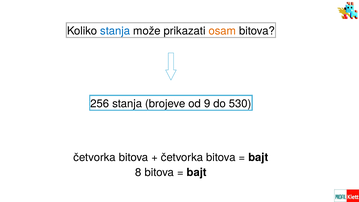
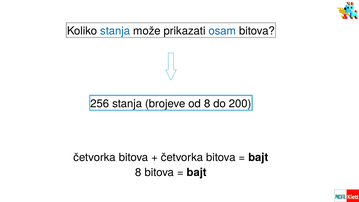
osam colour: orange -> blue
od 9: 9 -> 8
530: 530 -> 200
